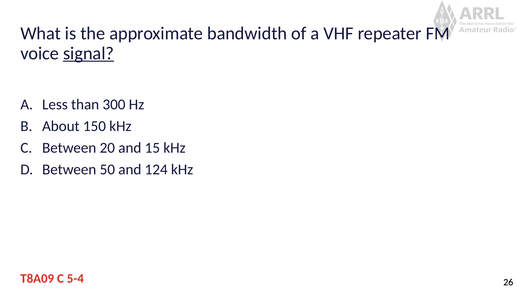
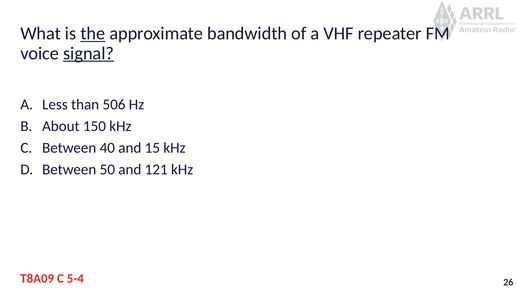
the underline: none -> present
300: 300 -> 506
20: 20 -> 40
124: 124 -> 121
